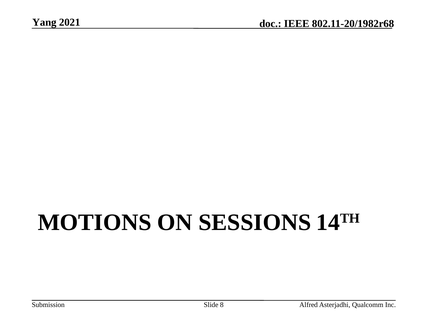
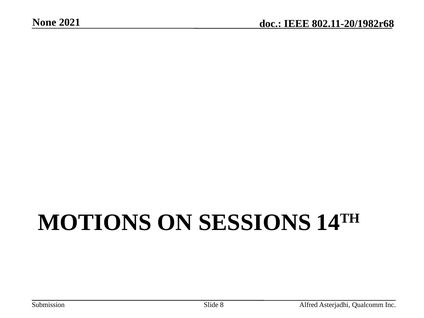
Yang: Yang -> None
